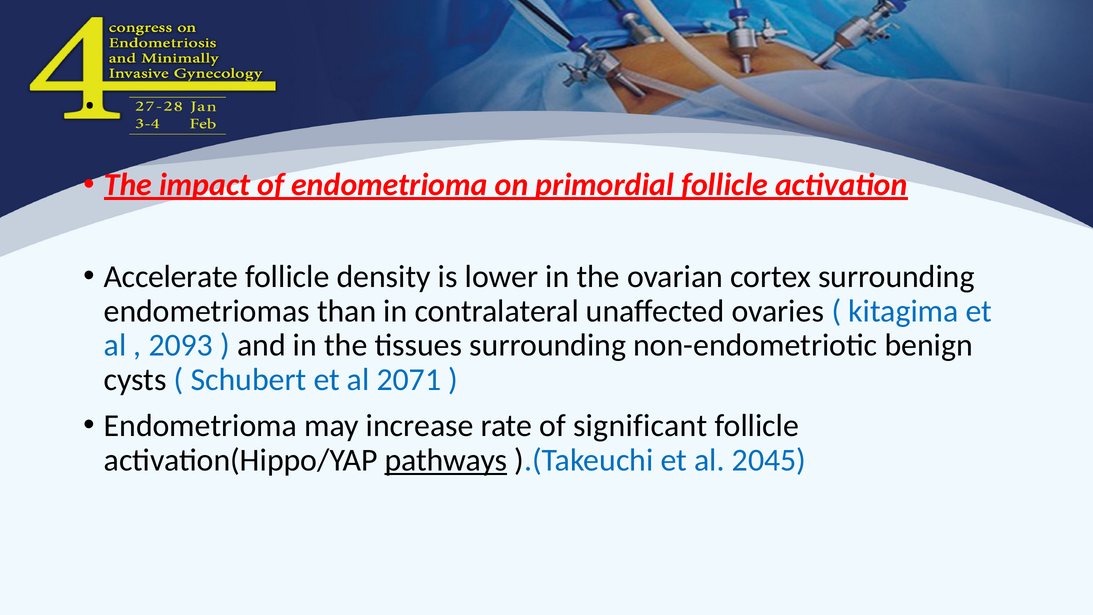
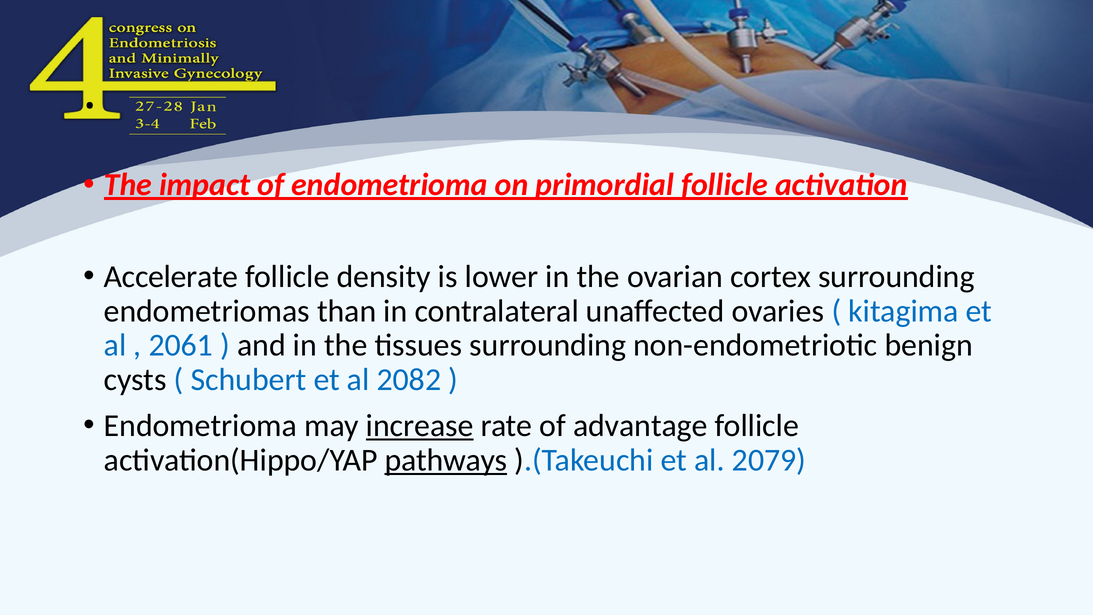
2093: 2093 -> 2061
2071: 2071 -> 2082
increase underline: none -> present
significant: significant -> advantage
2045: 2045 -> 2079
